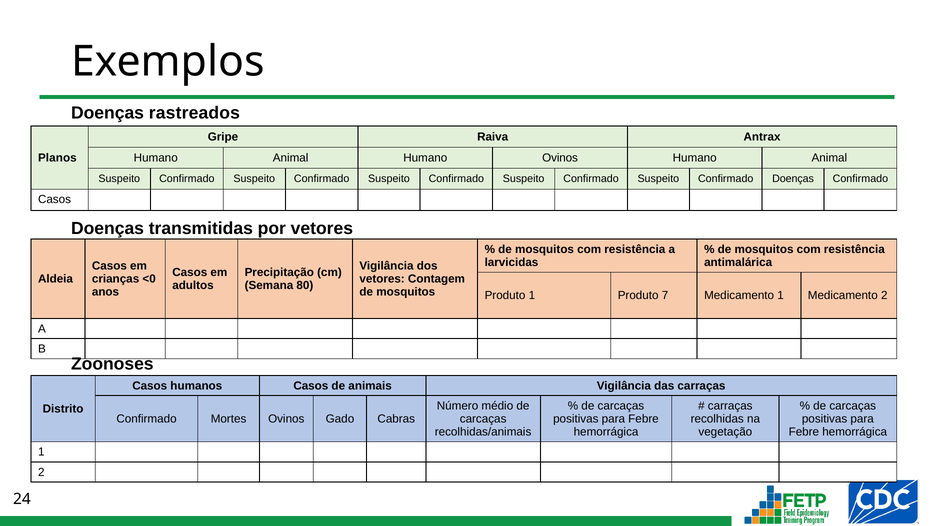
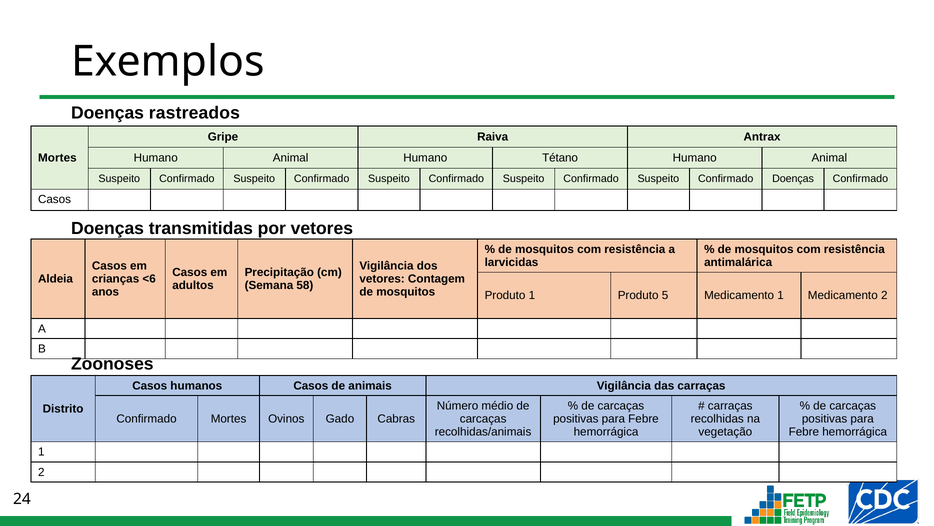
Planos at (57, 158): Planos -> Mortes
Humano Ovinos: Ovinos -> Tétano
<0: <0 -> <6
80: 80 -> 58
7: 7 -> 5
